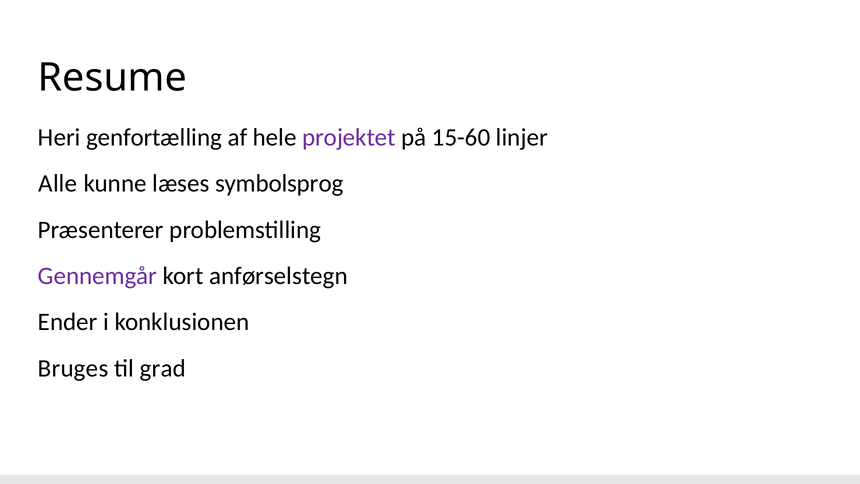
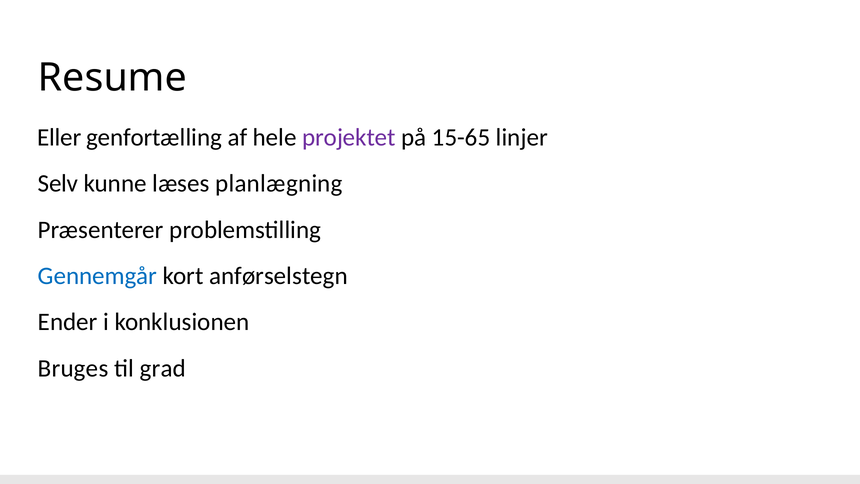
Heri: Heri -> Eller
15-60: 15-60 -> 15-65
Alle: Alle -> Selv
symbolsprog: symbolsprog -> planlægning
Gennemgår colour: purple -> blue
